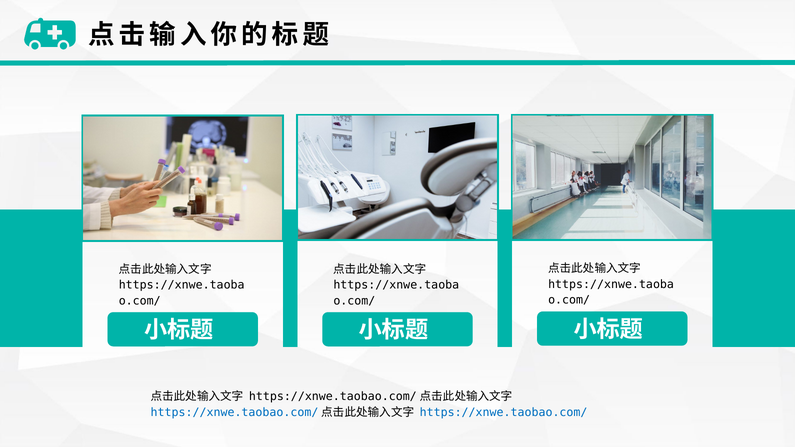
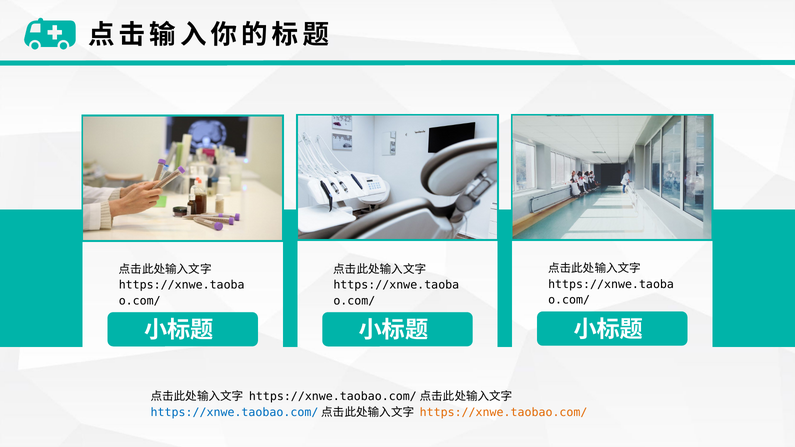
https://xnwe.taobao.com/ at (504, 412) colour: blue -> orange
